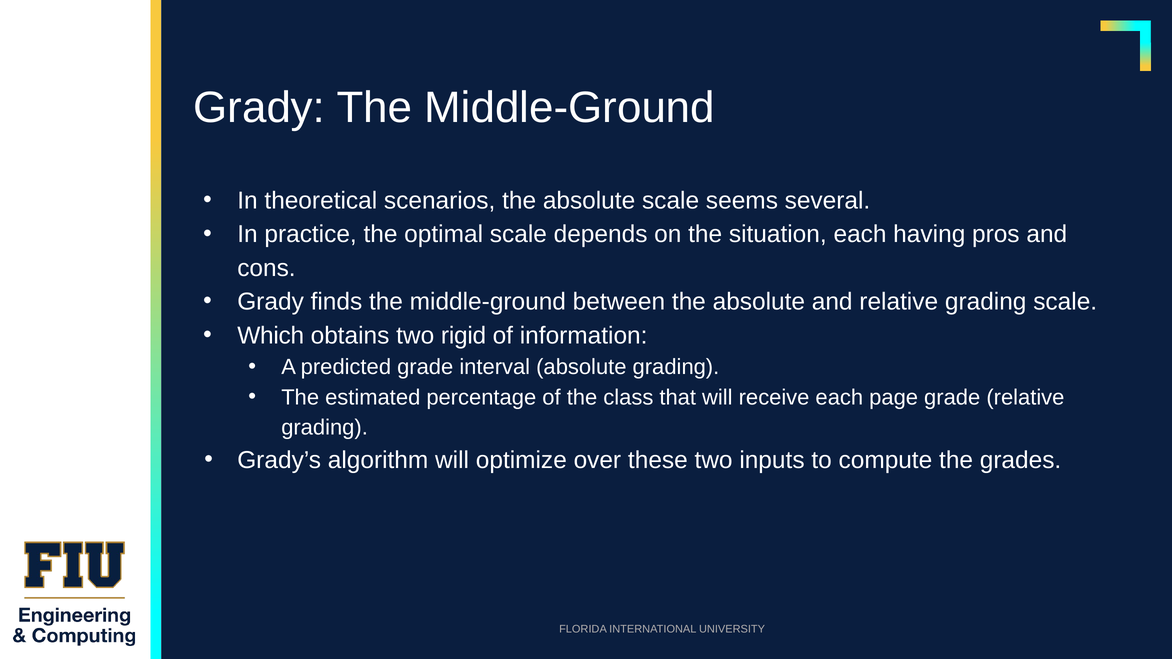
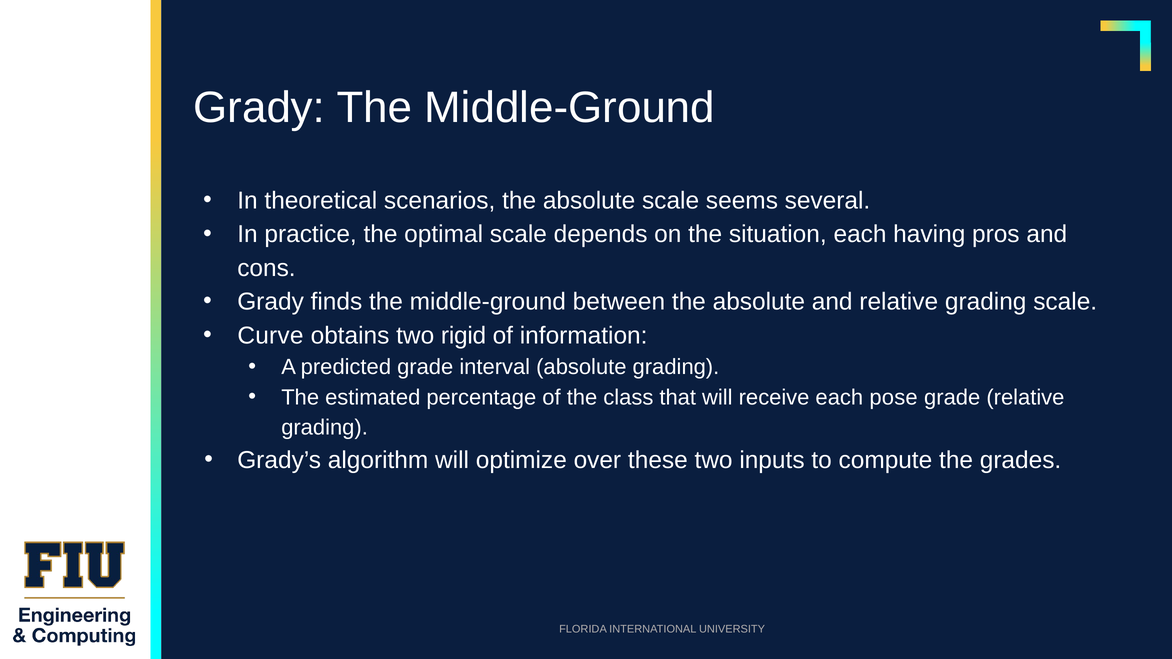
Which: Which -> Curve
page: page -> pose
